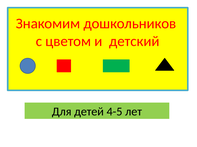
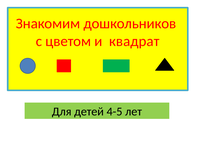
детский: детский -> квадрат
